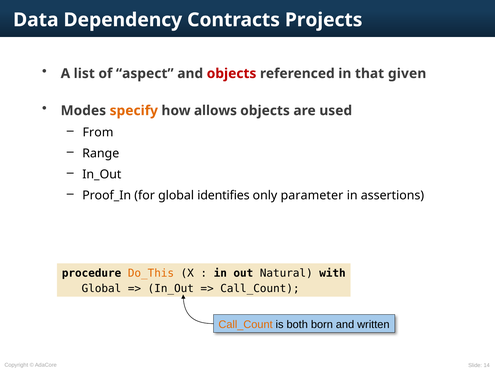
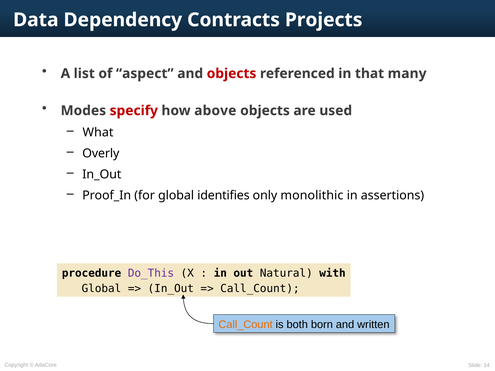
given: given -> many
specify colour: orange -> red
allows: allows -> above
From: From -> What
Range: Range -> Overly
parameter: parameter -> monolithic
Do_This colour: orange -> purple
